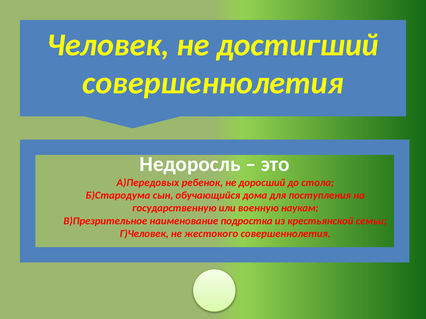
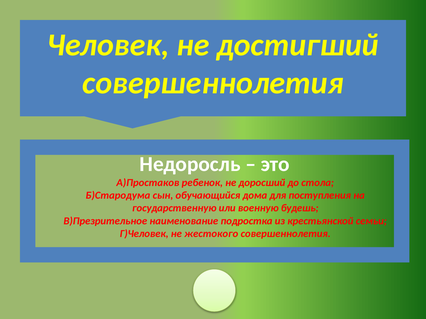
А)Передовых: А)Передовых -> А)Простаков
наукам: наукам -> будешь
